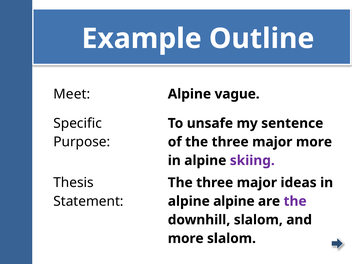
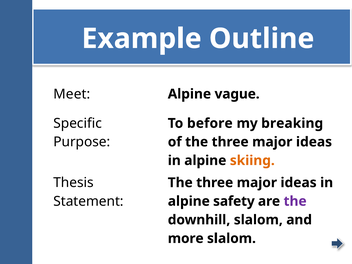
unsafe: unsafe -> before
sentence: sentence -> breaking
more at (314, 142): more -> ideas
skiing colour: purple -> orange
alpine alpine: alpine -> safety
